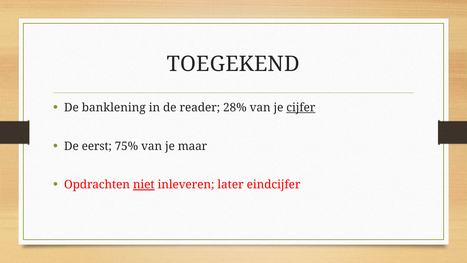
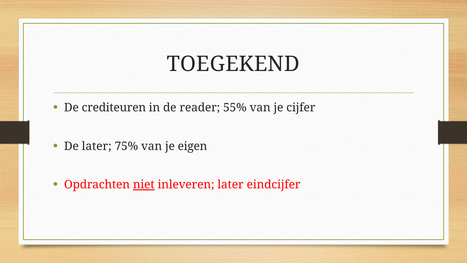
banklening: banklening -> crediteuren
28%: 28% -> 55%
cijfer underline: present -> none
De eerst: eerst -> later
maar: maar -> eigen
